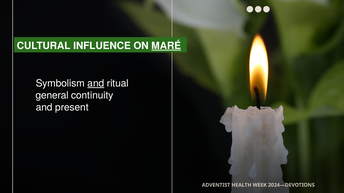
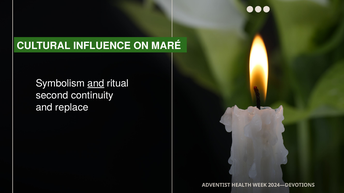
MARÉ underline: present -> none
general: general -> second
present: present -> replace
